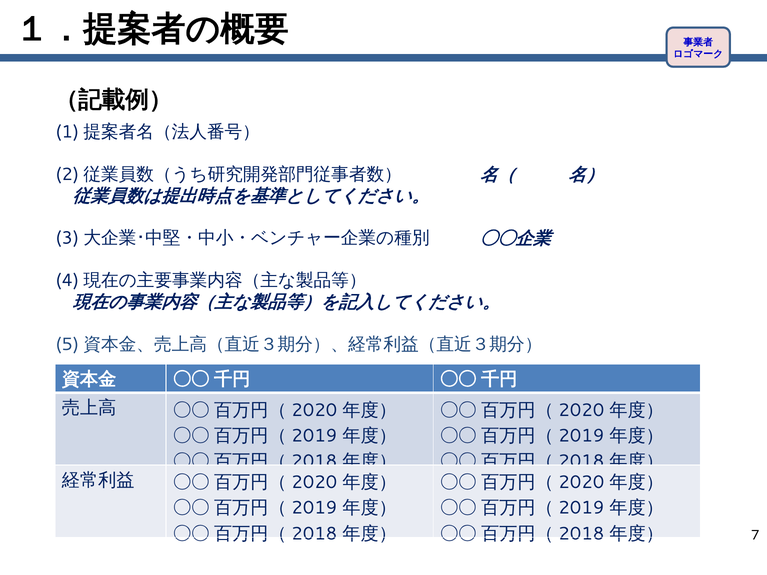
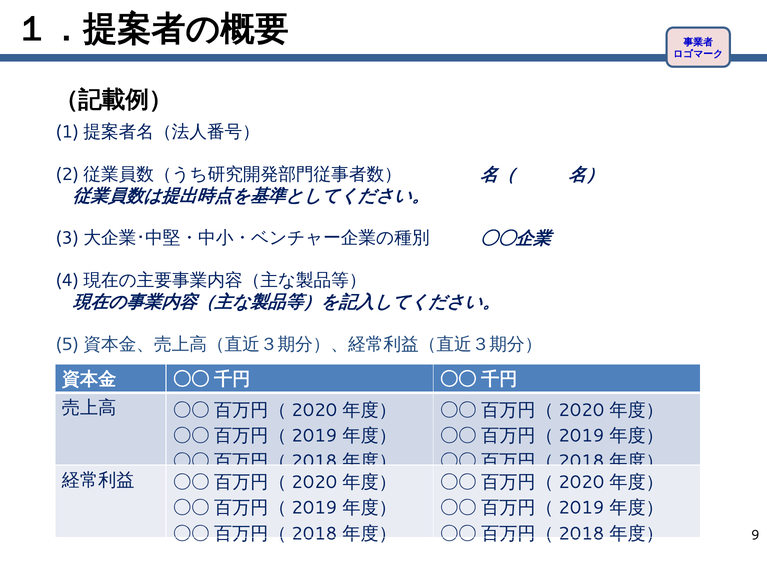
7: 7 -> 9
